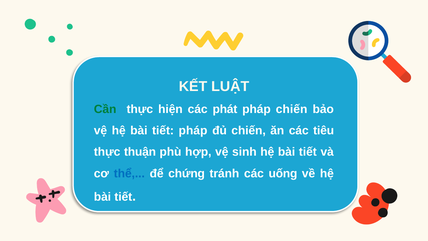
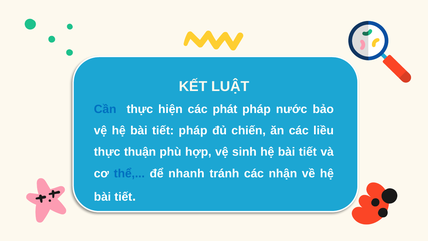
Cần colour: green -> blue
pháp chiến: chiến -> nước
tiêu: tiêu -> liều
chứng: chứng -> nhanh
uống: uống -> nhận
